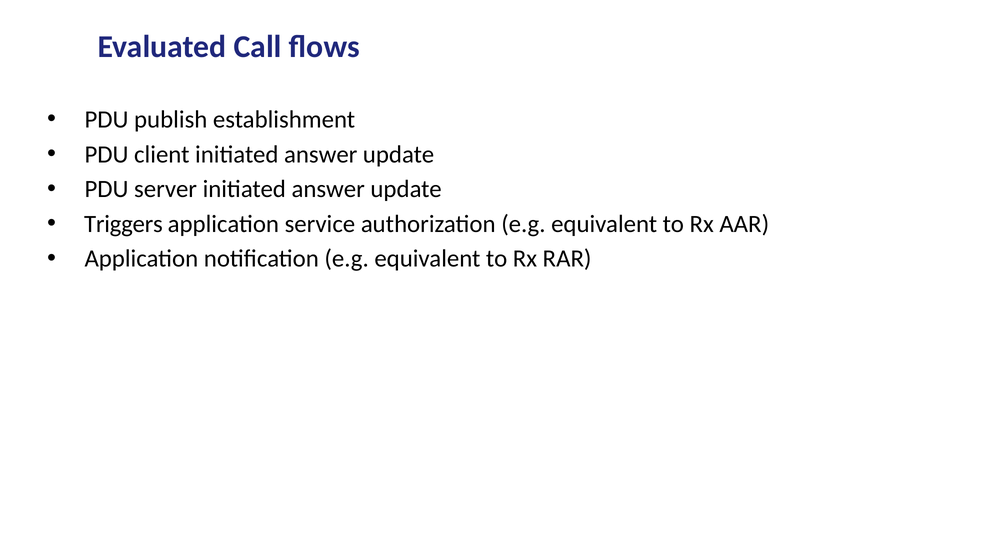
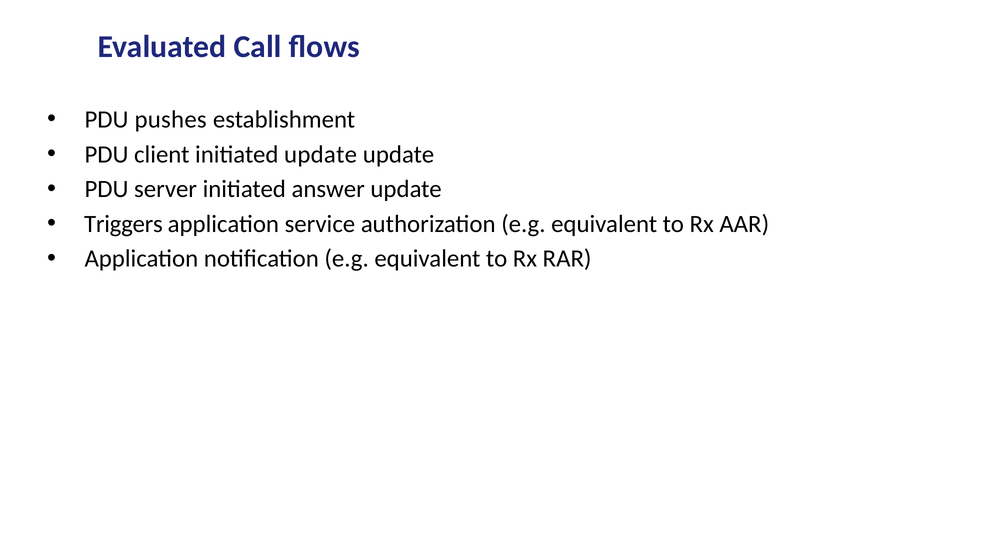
publish: publish -> pushes
client initiated answer: answer -> update
